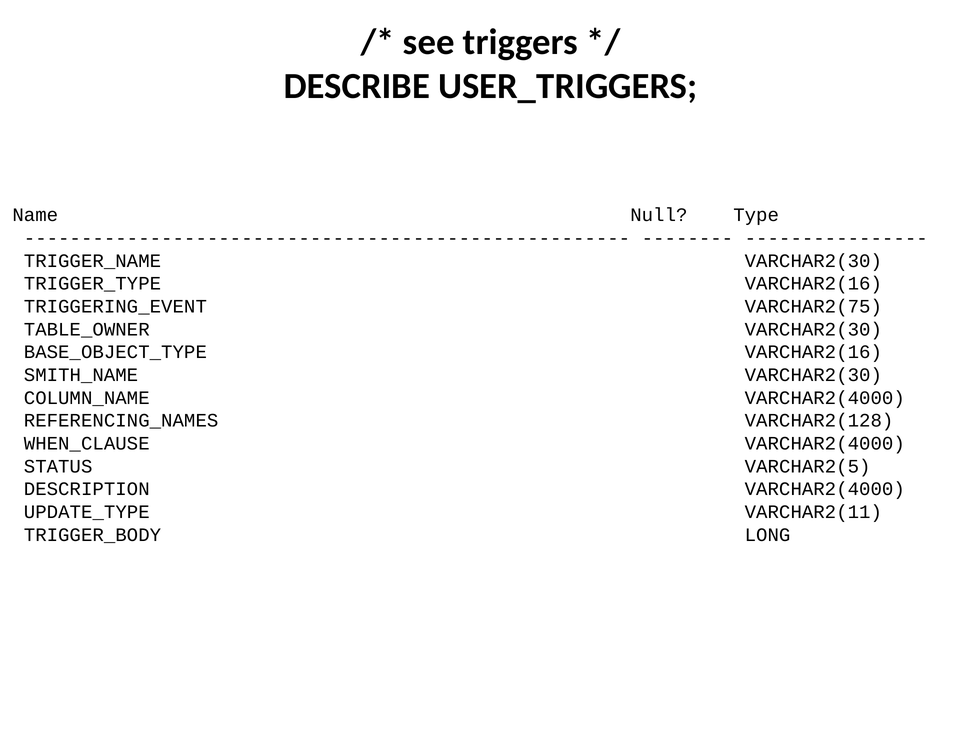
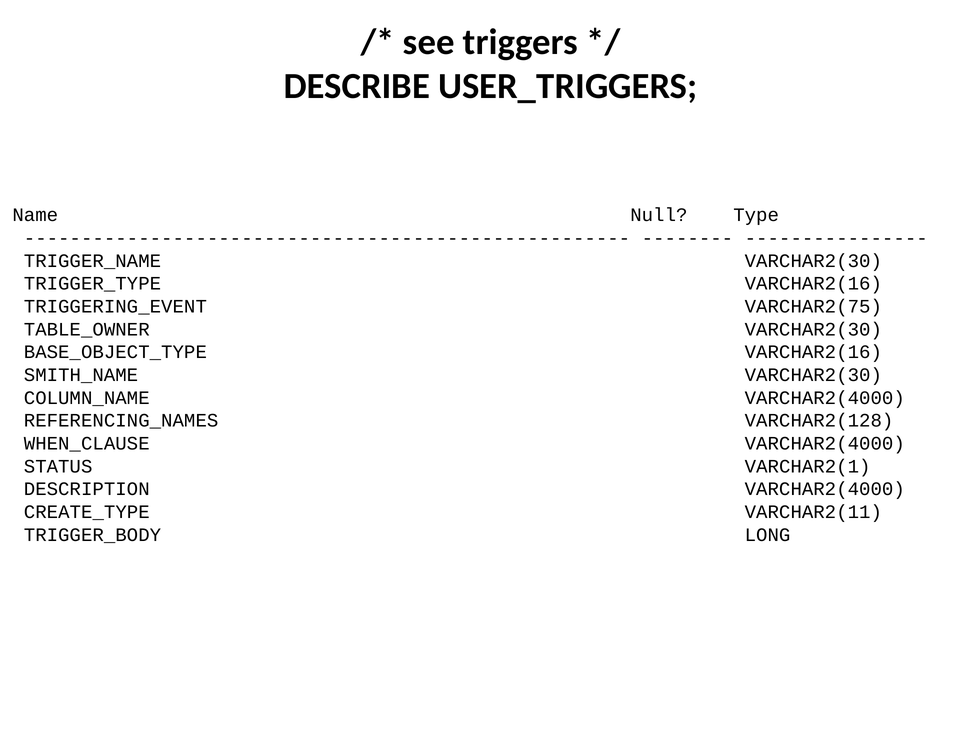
VARCHAR2(5: VARCHAR2(5 -> VARCHAR2(1
UPDATE_TYPE: UPDATE_TYPE -> CREATE_TYPE
